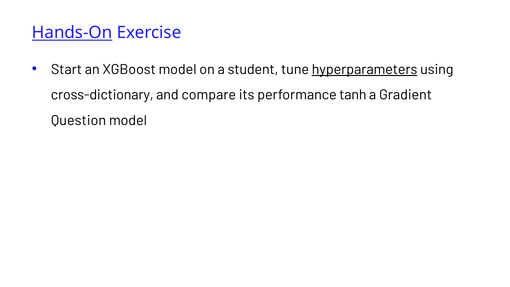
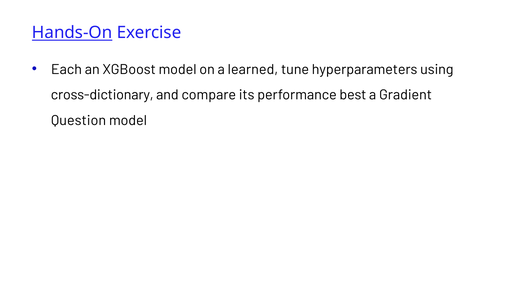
Start: Start -> Each
student: student -> learned
hyperparameters underline: present -> none
tanh: tanh -> best
